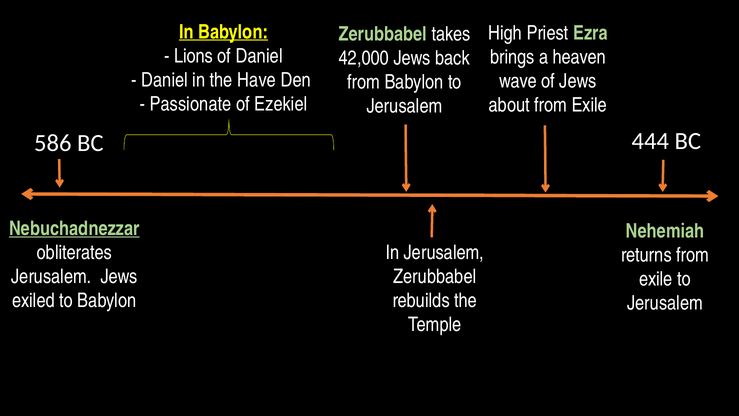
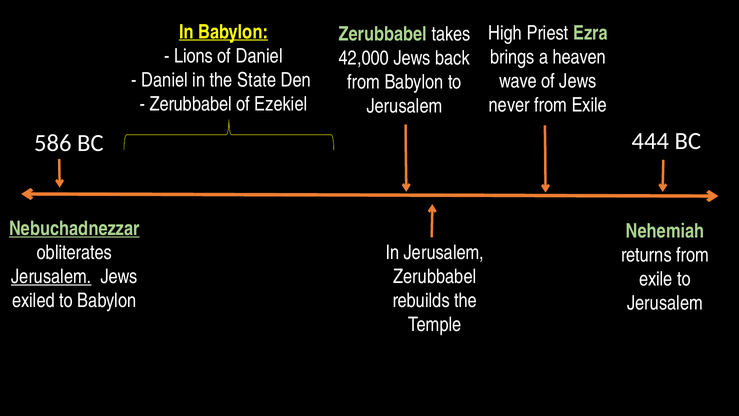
Have: Have -> State
Passionate at (191, 104): Passionate -> Zerubbabel
about: about -> never
Jerusalem at (51, 276) underline: none -> present
